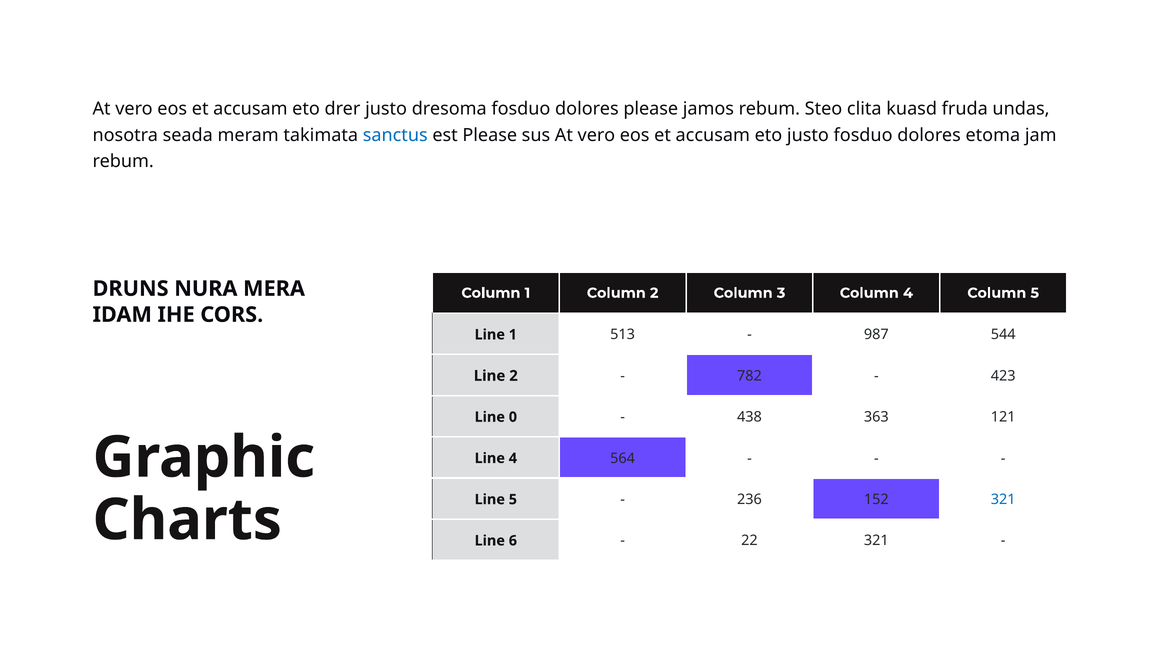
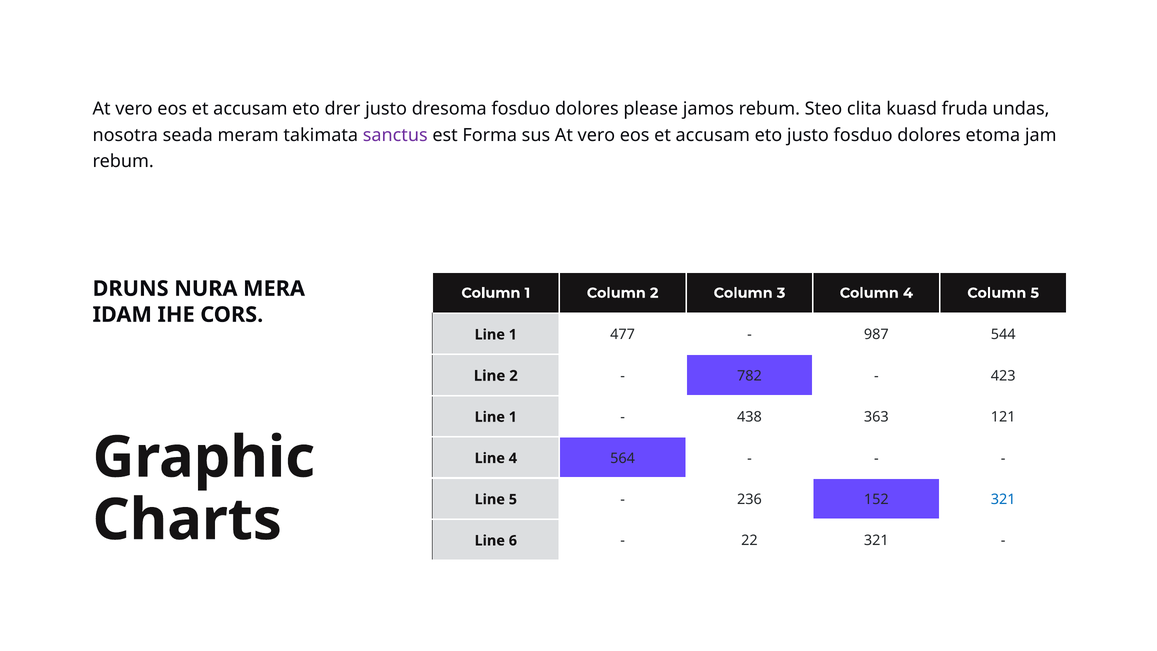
sanctus colour: blue -> purple
est Please: Please -> Forma
513: 513 -> 477
0 at (513, 417): 0 -> 1
